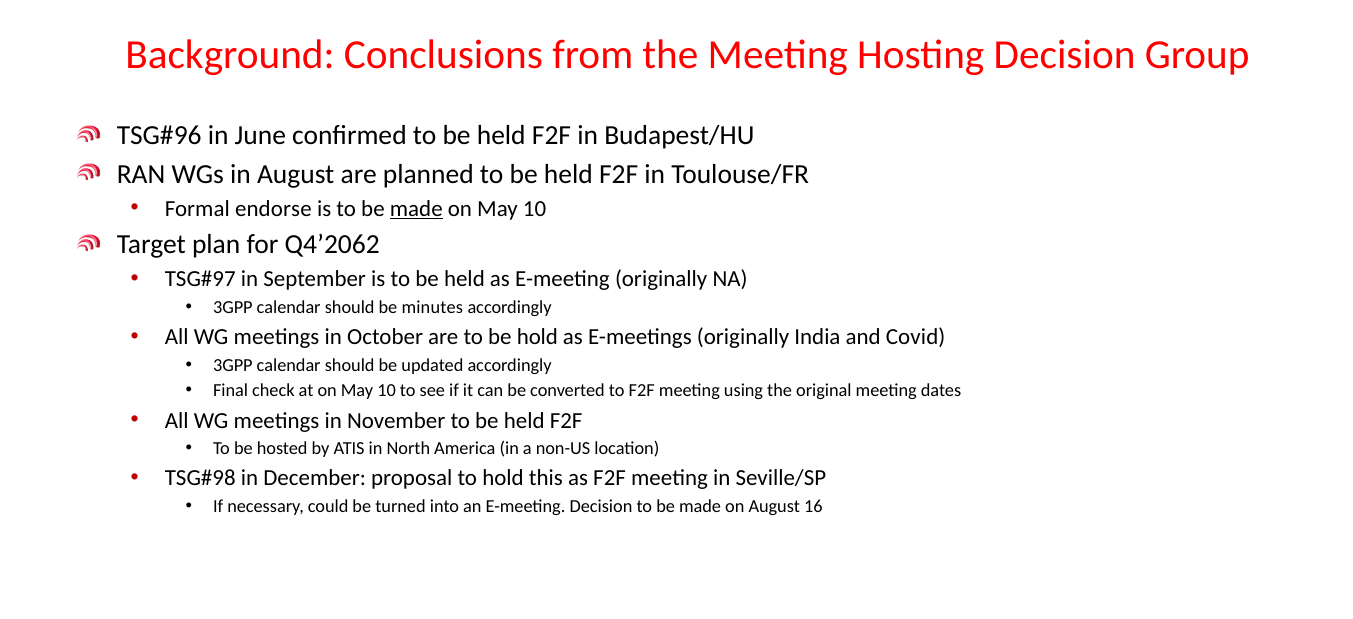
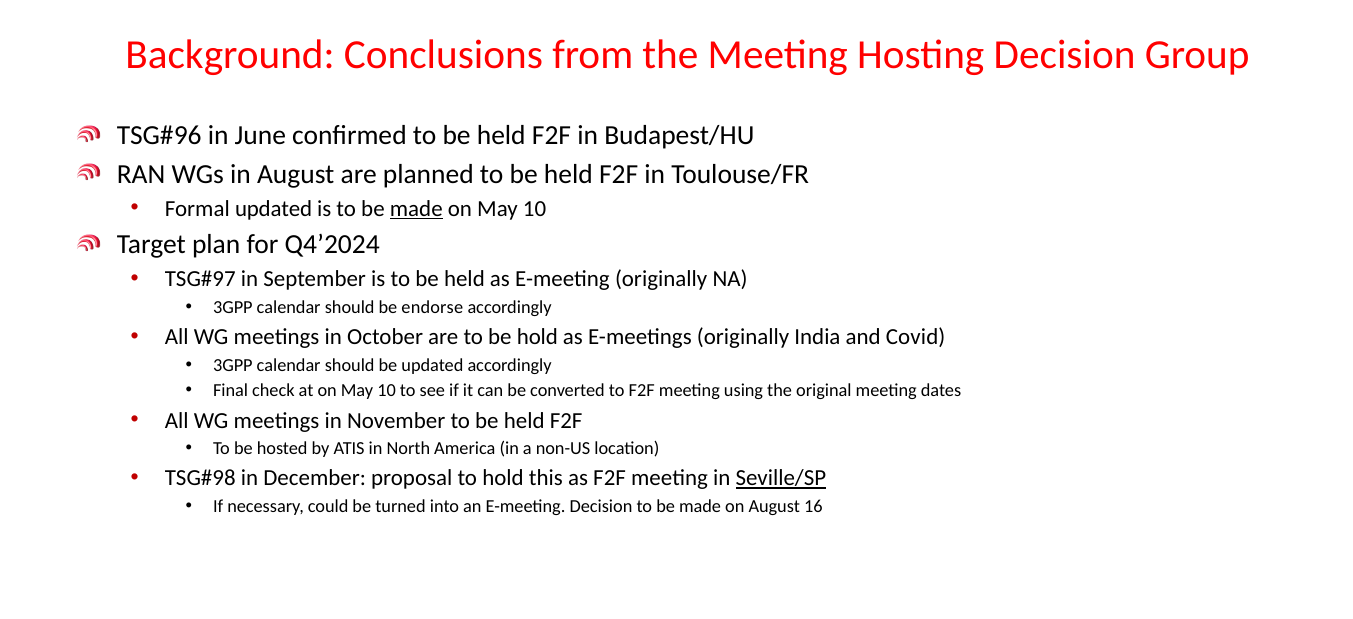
Formal endorse: endorse -> updated
Q4’2062: Q4’2062 -> Q4’2024
minutes: minutes -> endorse
Seville/SP underline: none -> present
